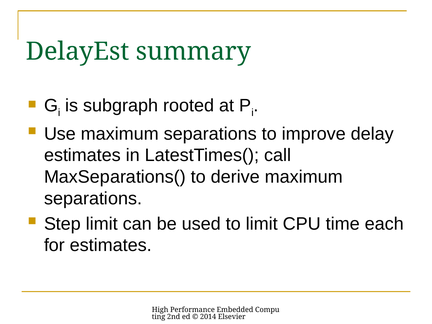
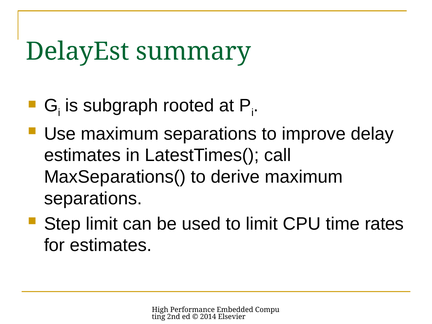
each: each -> rates
